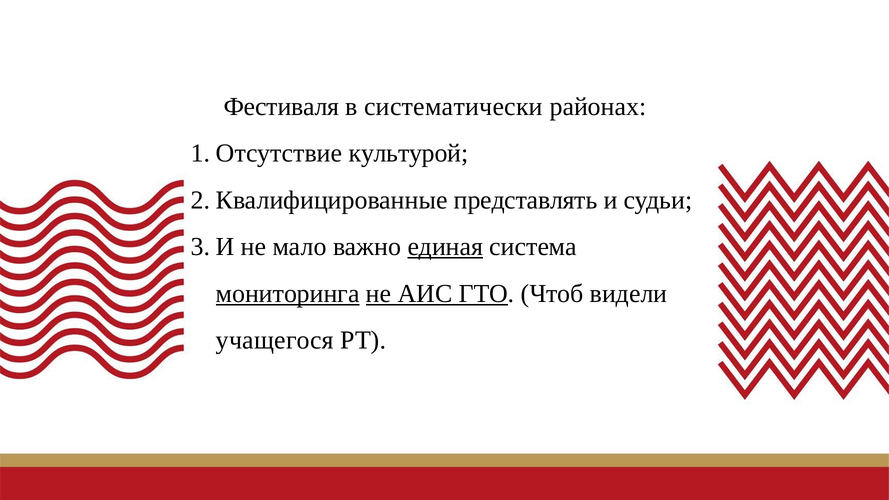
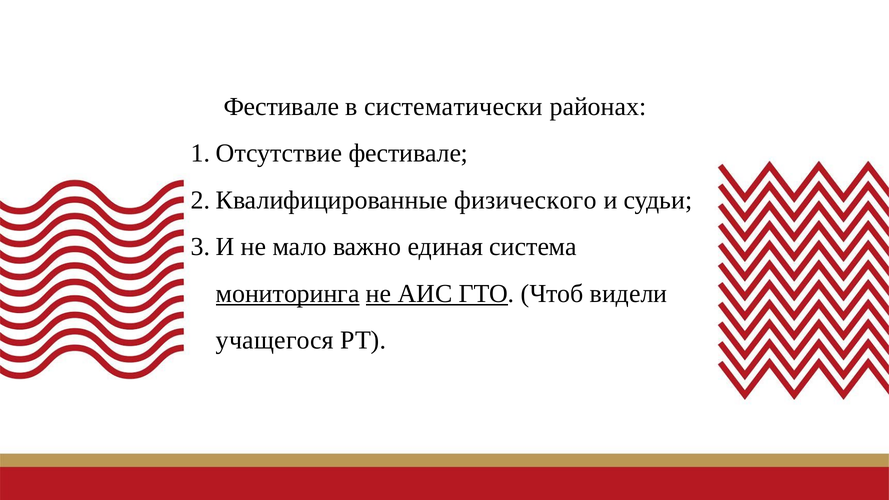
Фестиваля at (281, 107): Фестиваля -> Фестивале
культурой at (408, 153): культурой -> фестивале
представлять: представлять -> физического
единая underline: present -> none
